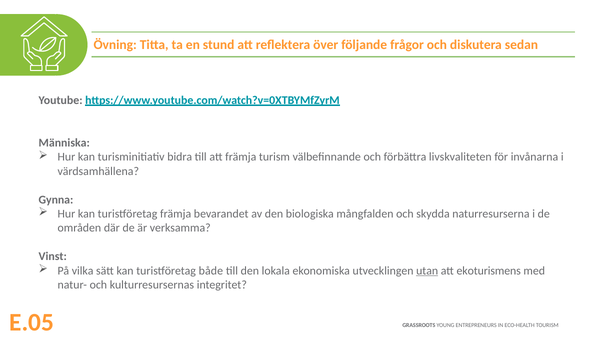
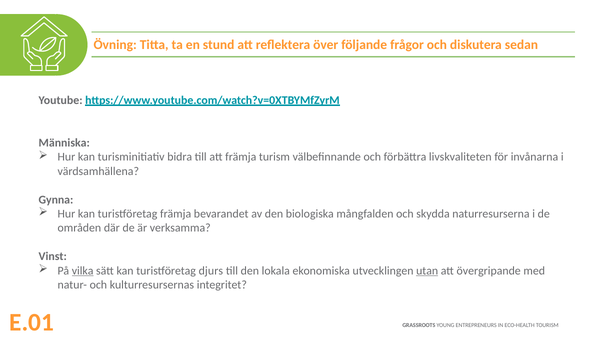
vilka underline: none -> present
både: både -> djurs
ekoturismens: ekoturismens -> övergripande
E.05: E.05 -> E.01
